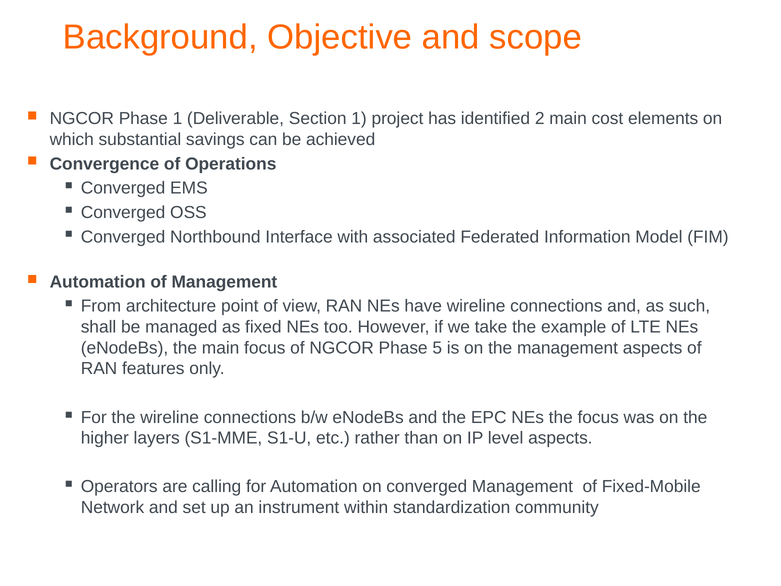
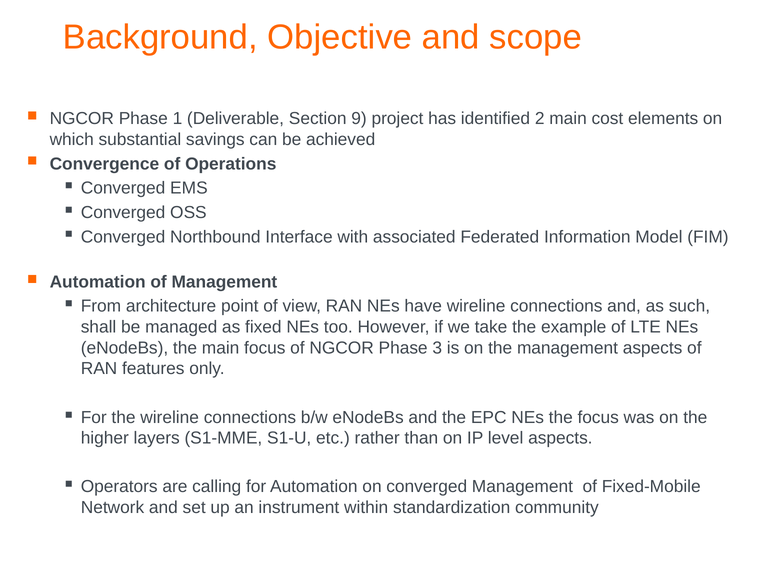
Section 1: 1 -> 9
5: 5 -> 3
